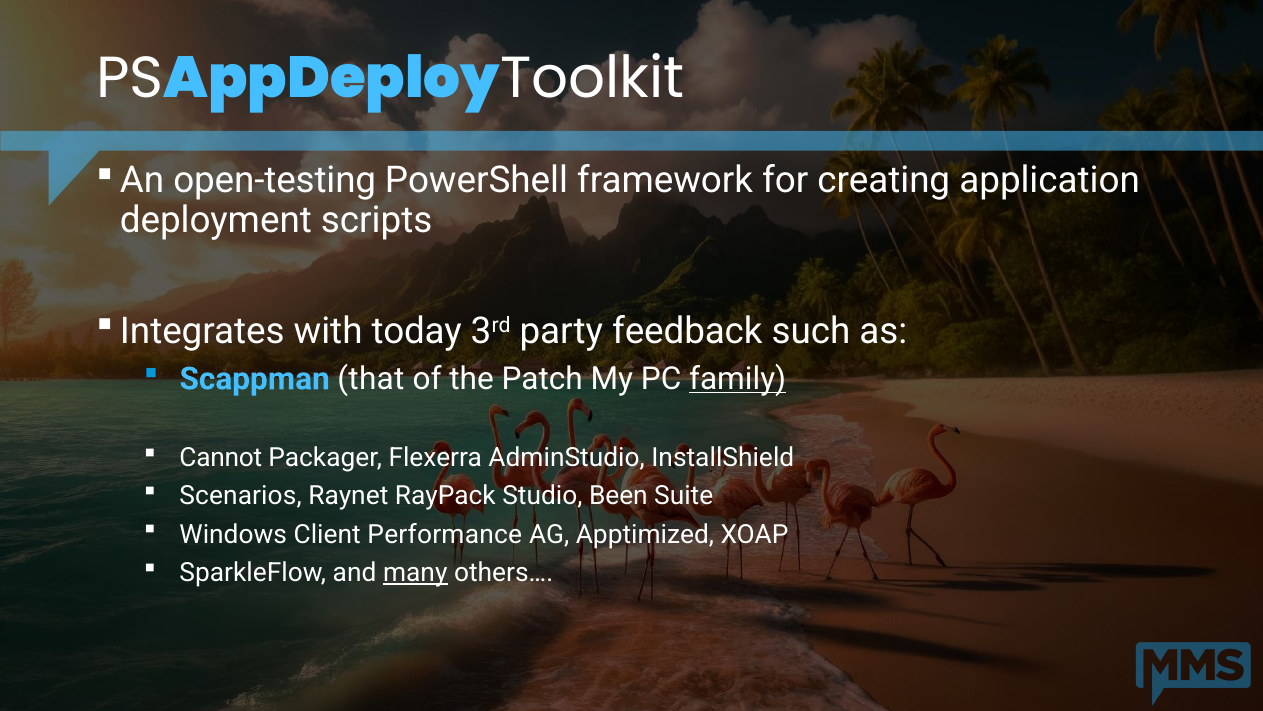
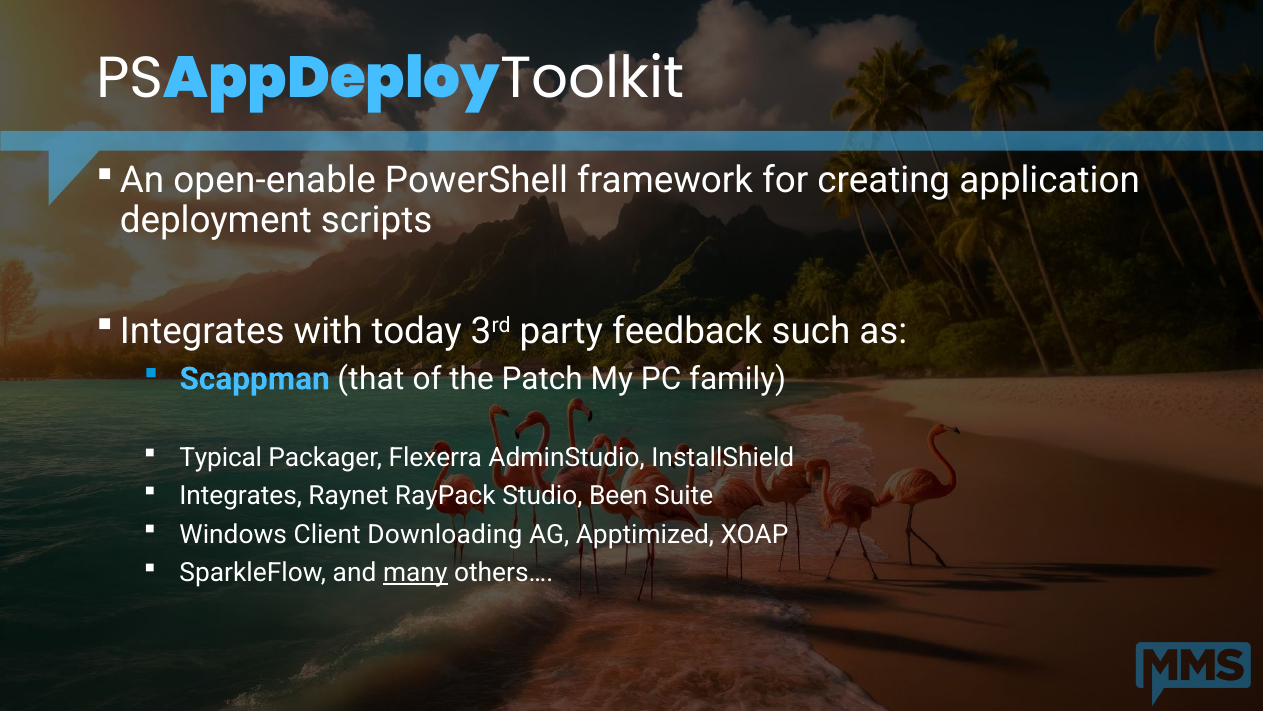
open-testing: open-testing -> open-enable
family underline: present -> none
Cannot: Cannot -> Typical
Scenarios at (241, 496): Scenarios -> Integrates
Performance: Performance -> Downloading
